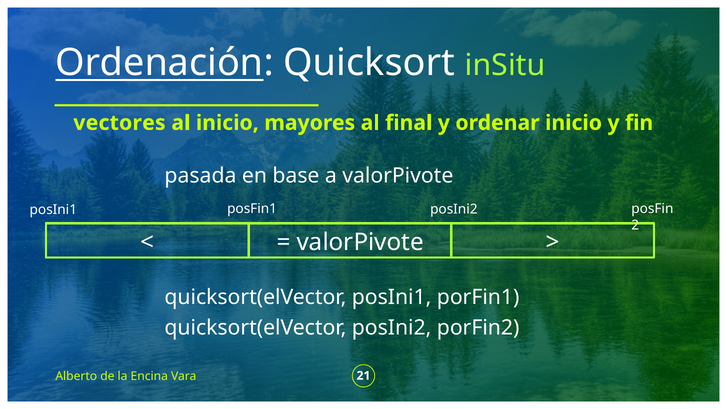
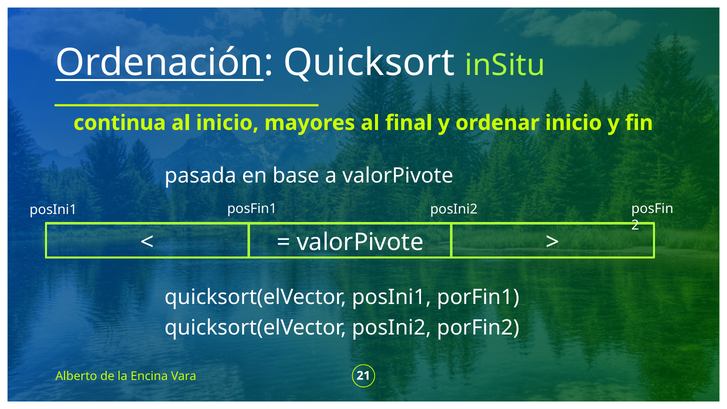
vectores: vectores -> continua
